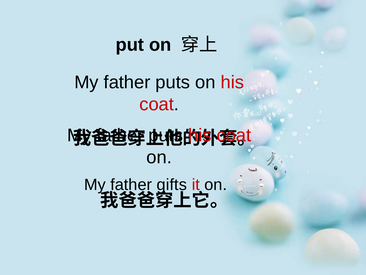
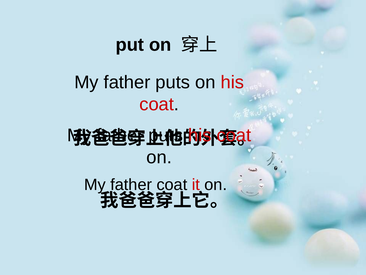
father gifts: gifts -> coat
